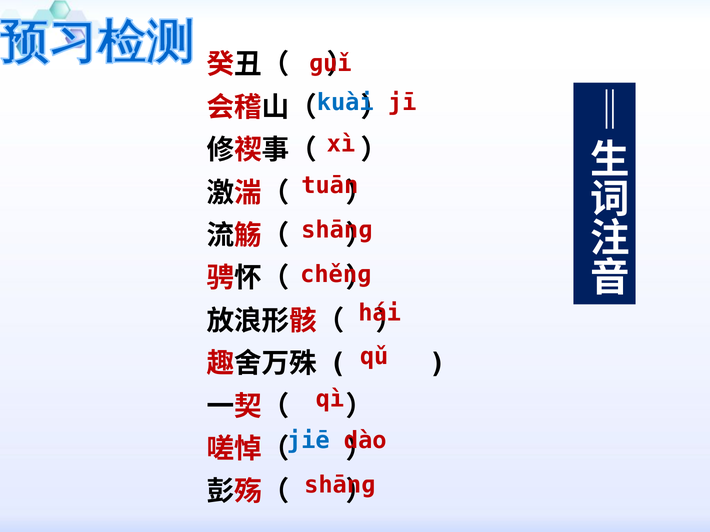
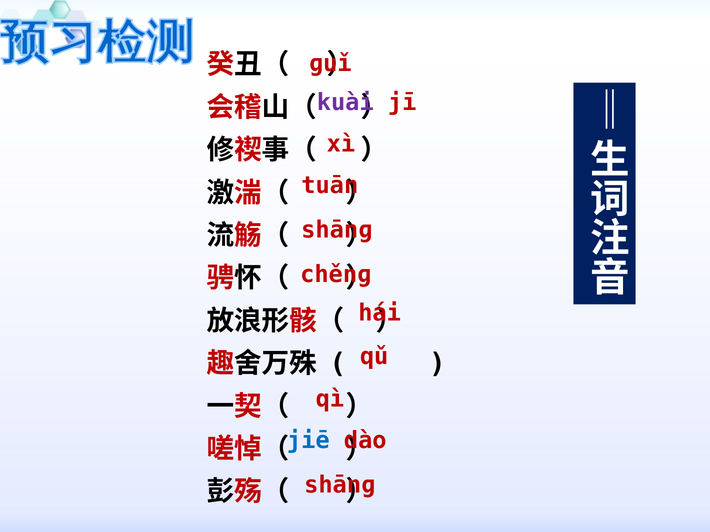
kuài colour: blue -> purple
